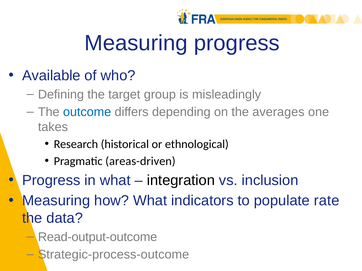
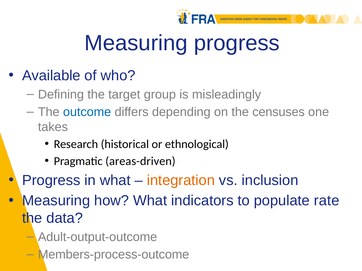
averages: averages -> censuses
integration colour: black -> orange
Read-output-outcome: Read-output-outcome -> Adult-output-outcome
Strategic-process-outcome: Strategic-process-outcome -> Members-process-outcome
